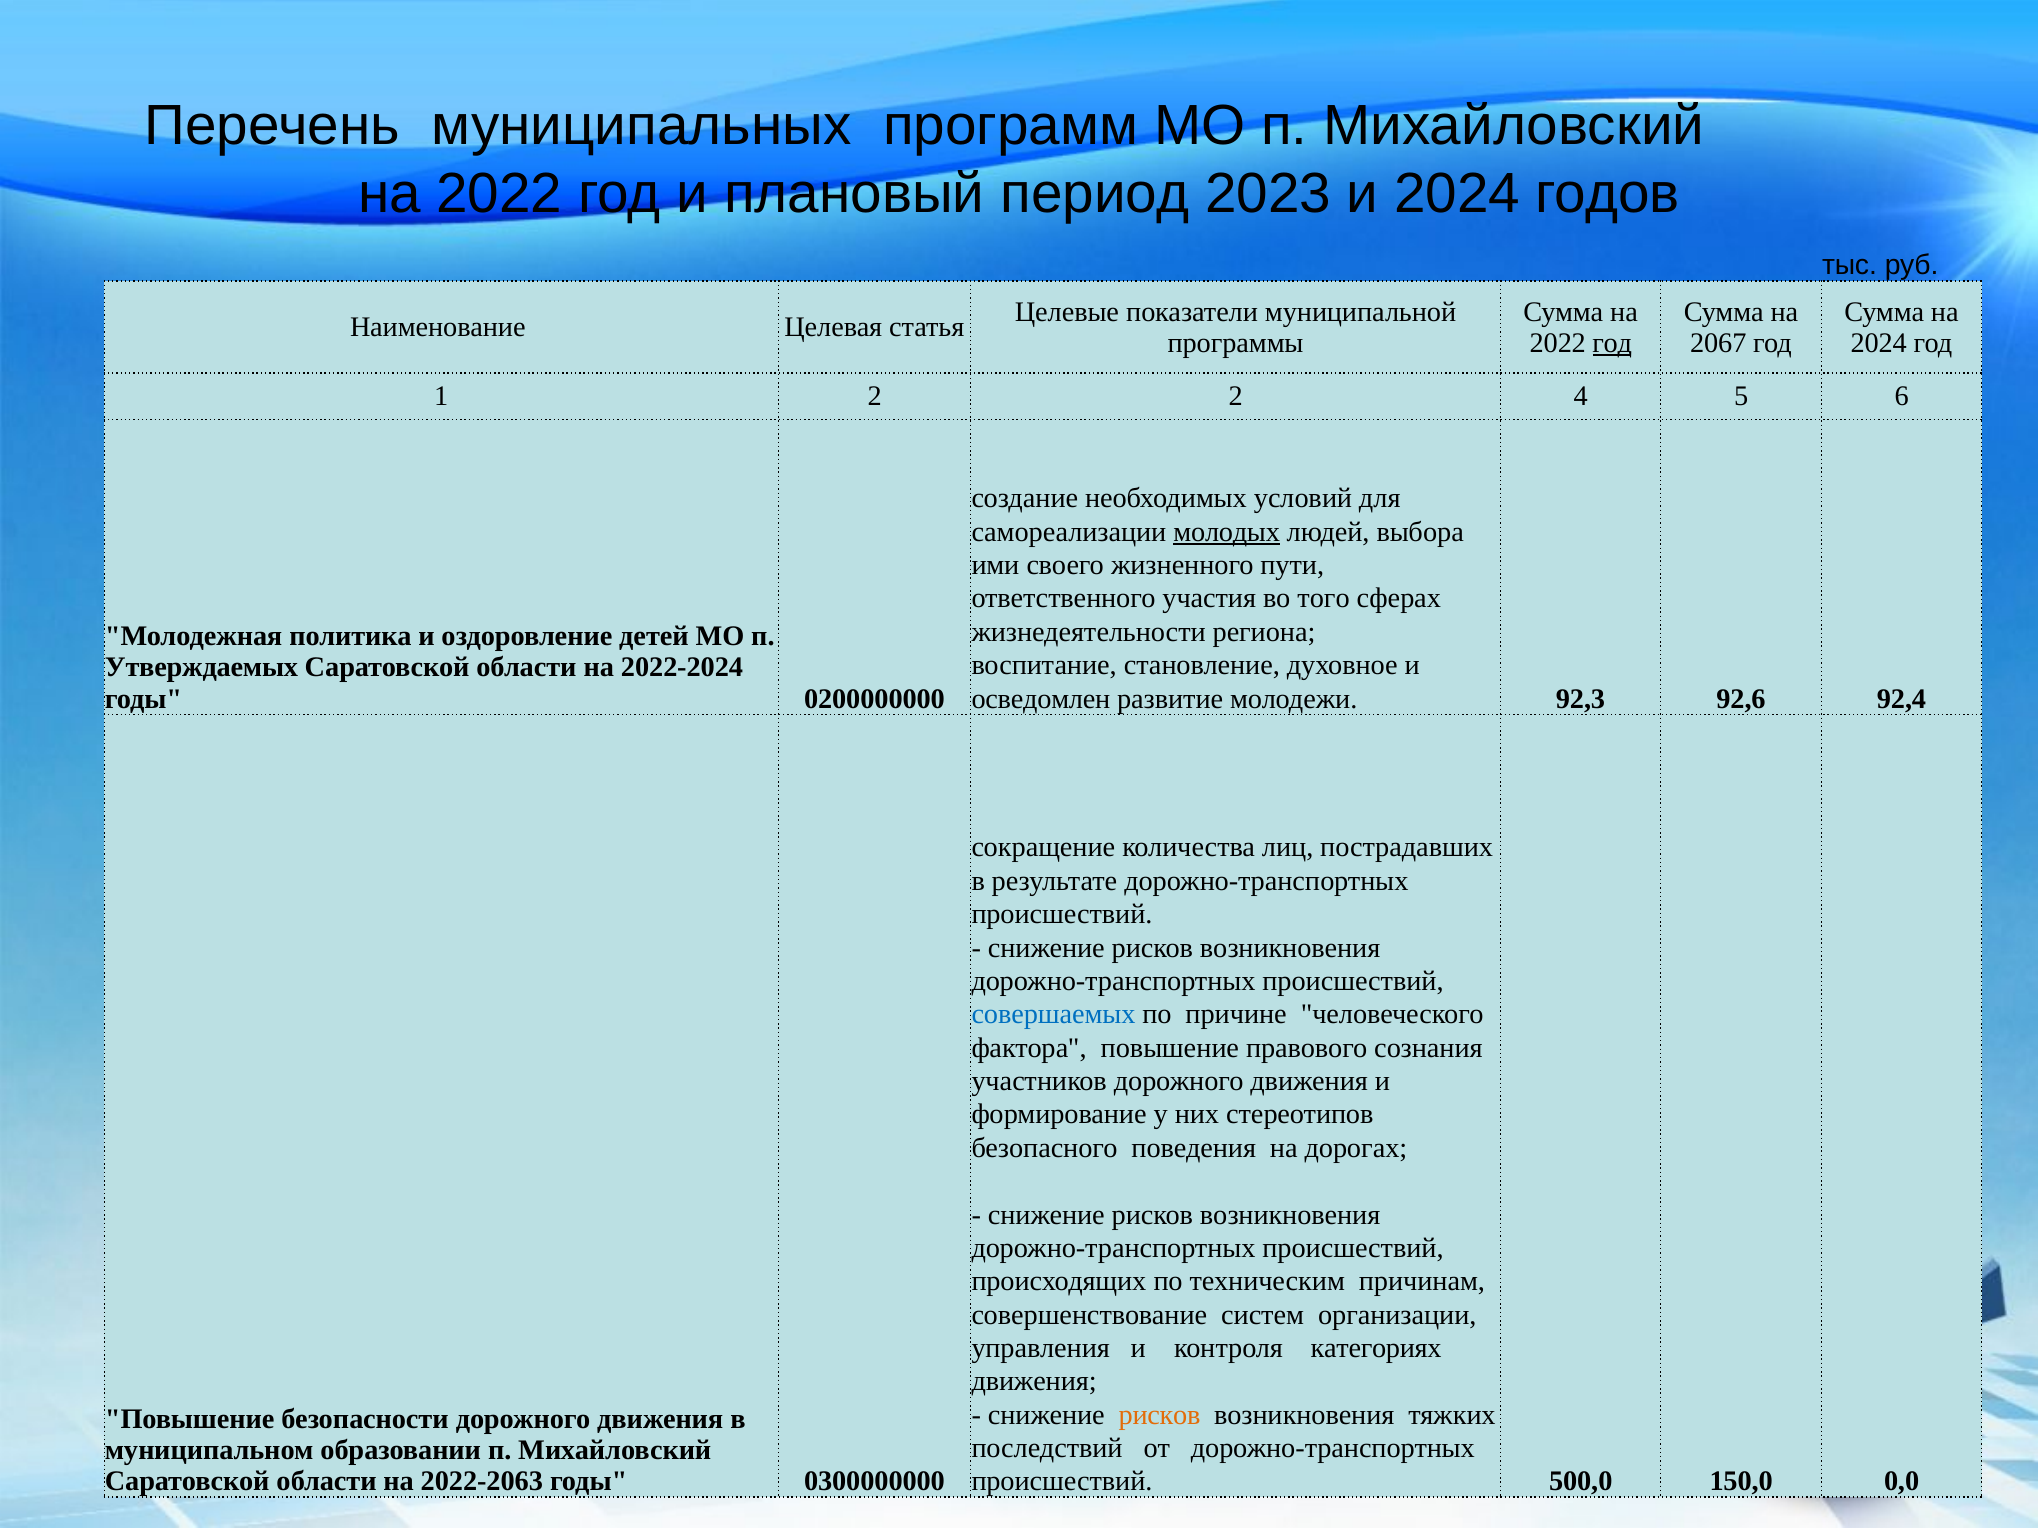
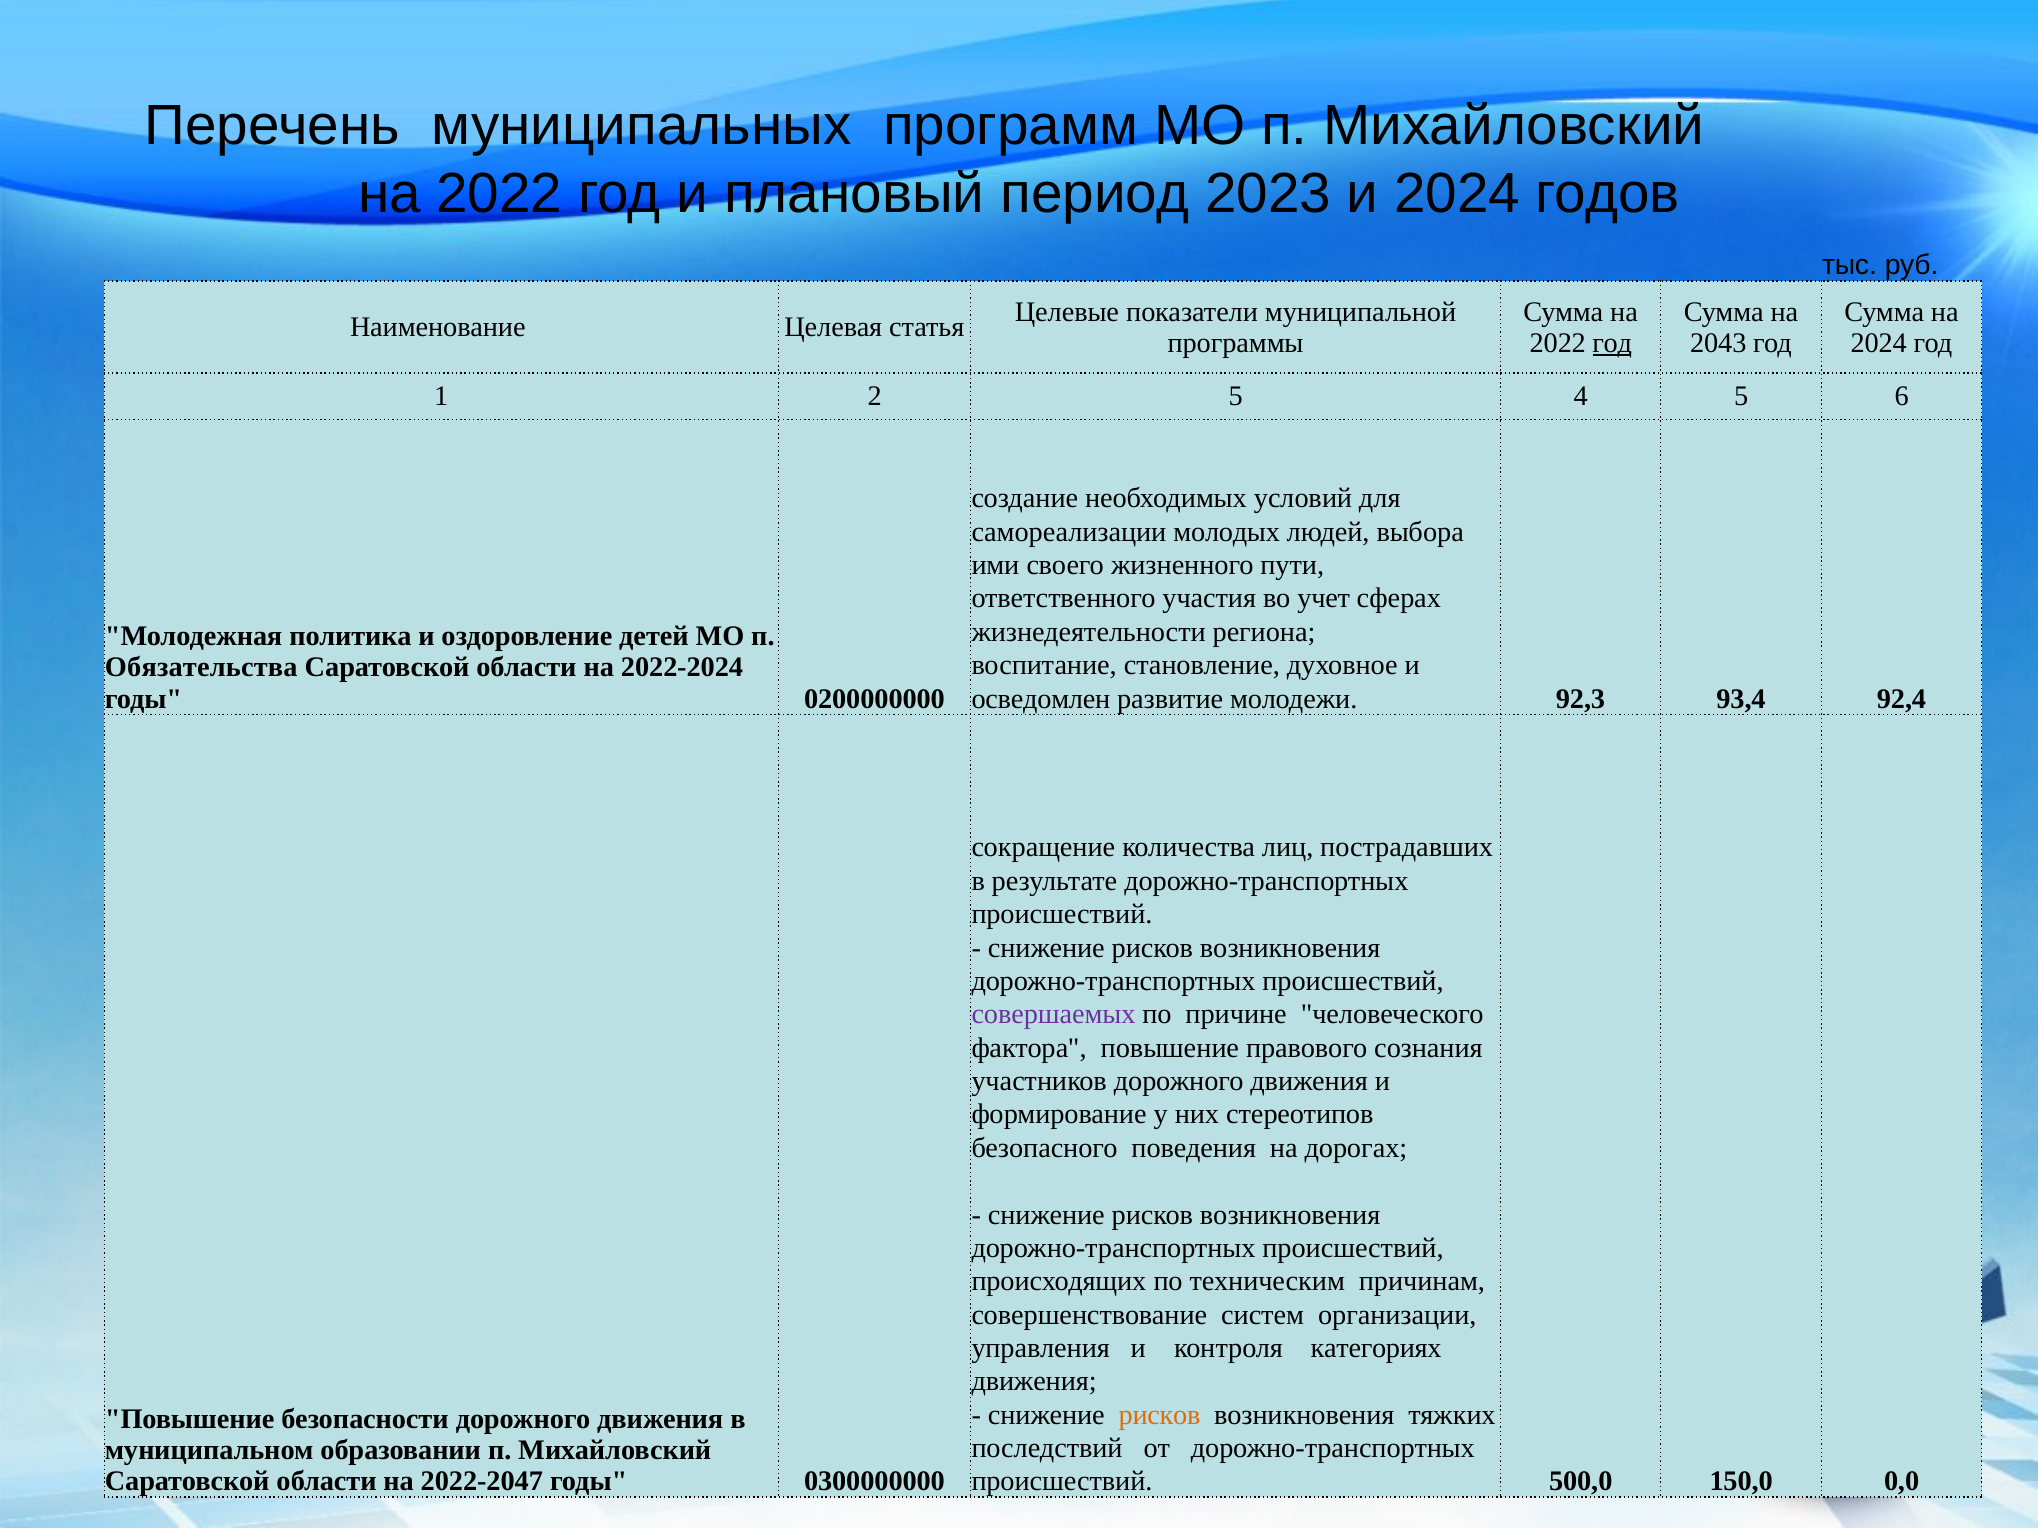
2067: 2067 -> 2043
2 2: 2 -> 5
молодых underline: present -> none
того: того -> учет
Утверждаемых: Утверждаемых -> Обязательства
92,6: 92,6 -> 93,4
совершаемых colour: blue -> purple
2022-2063: 2022-2063 -> 2022-2047
